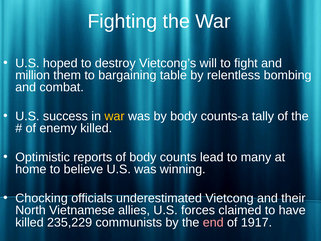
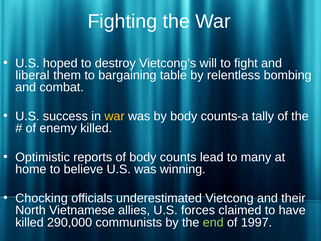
million: million -> liberal
235,229: 235,229 -> 290,000
end colour: pink -> light green
1917: 1917 -> 1997
